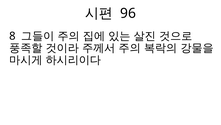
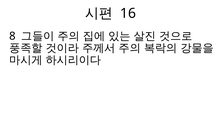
96: 96 -> 16
